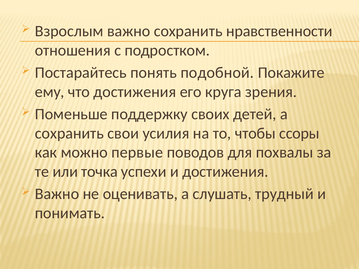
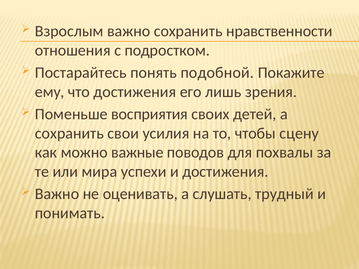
круга: круга -> лишь
поддержку: поддержку -> восприятия
ссоры: ссоры -> сцену
первые: первые -> важные
точка: точка -> мира
